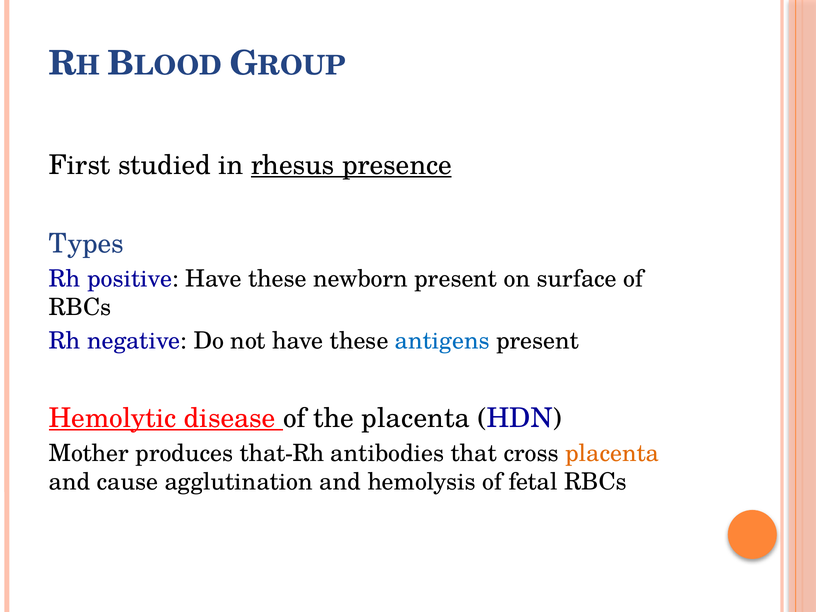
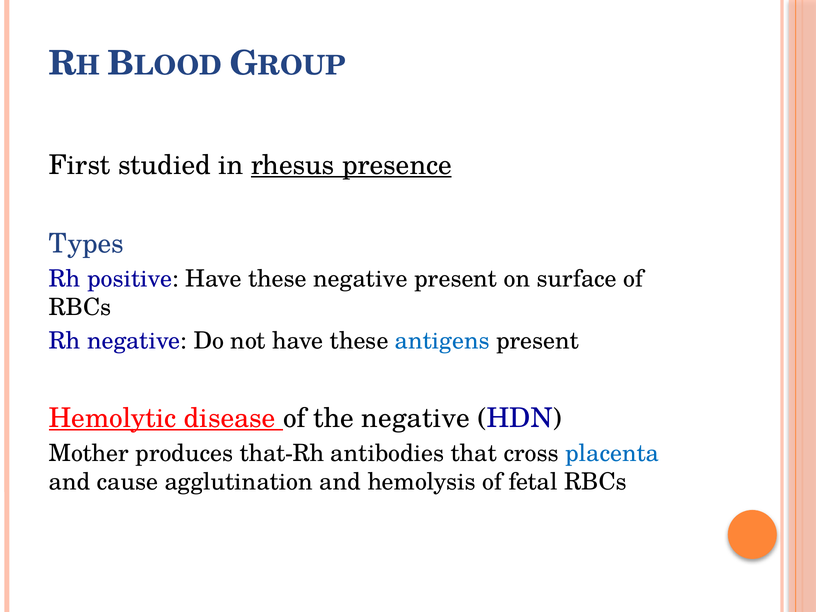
these newborn: newborn -> negative
the placenta: placenta -> negative
placenta at (612, 453) colour: orange -> blue
